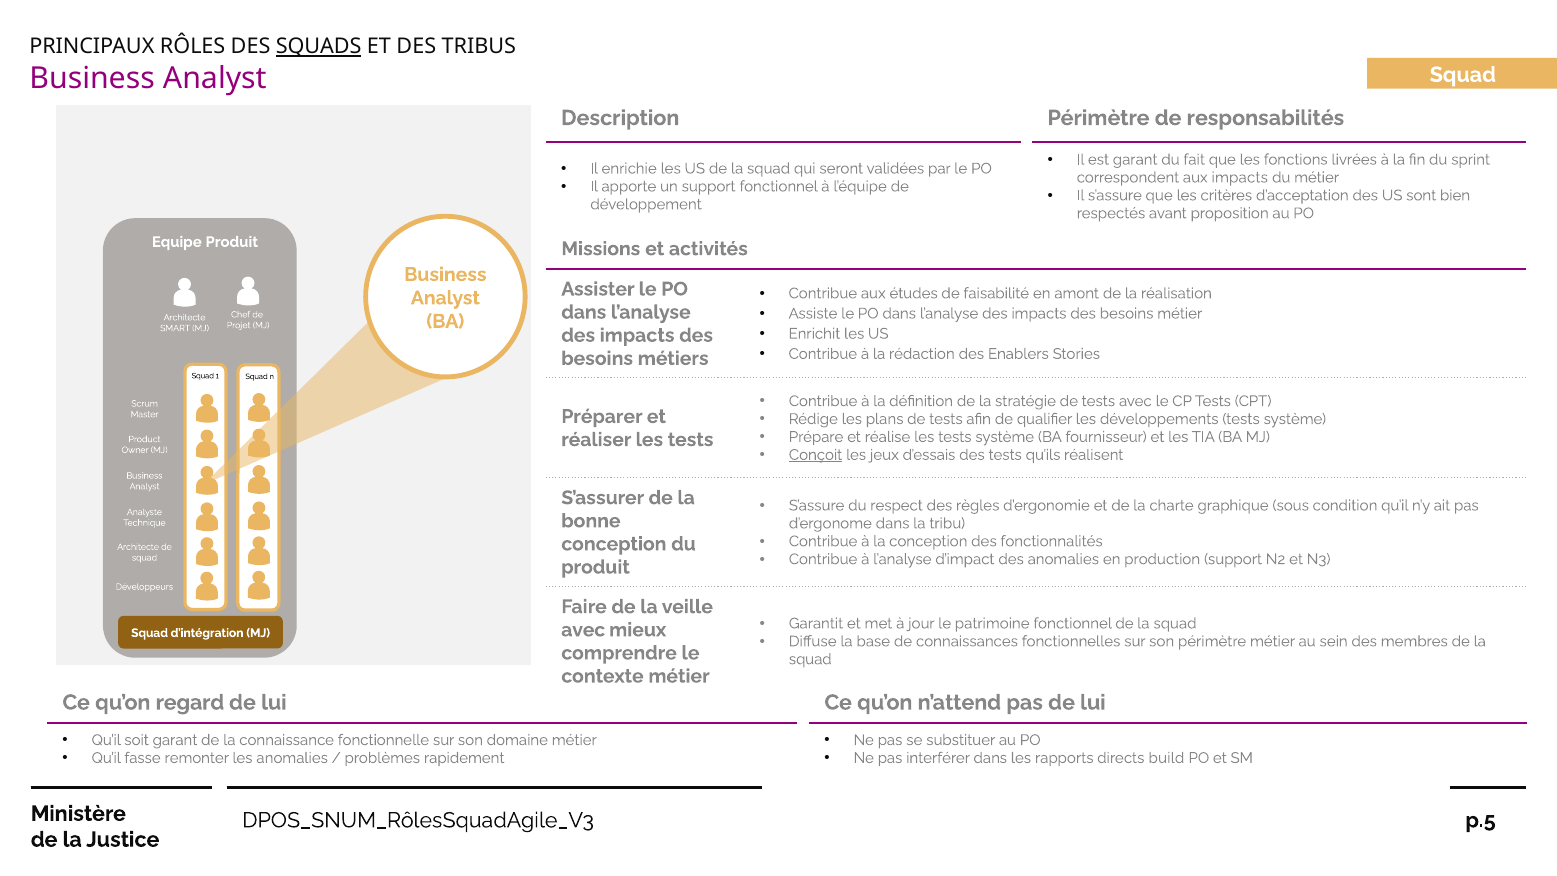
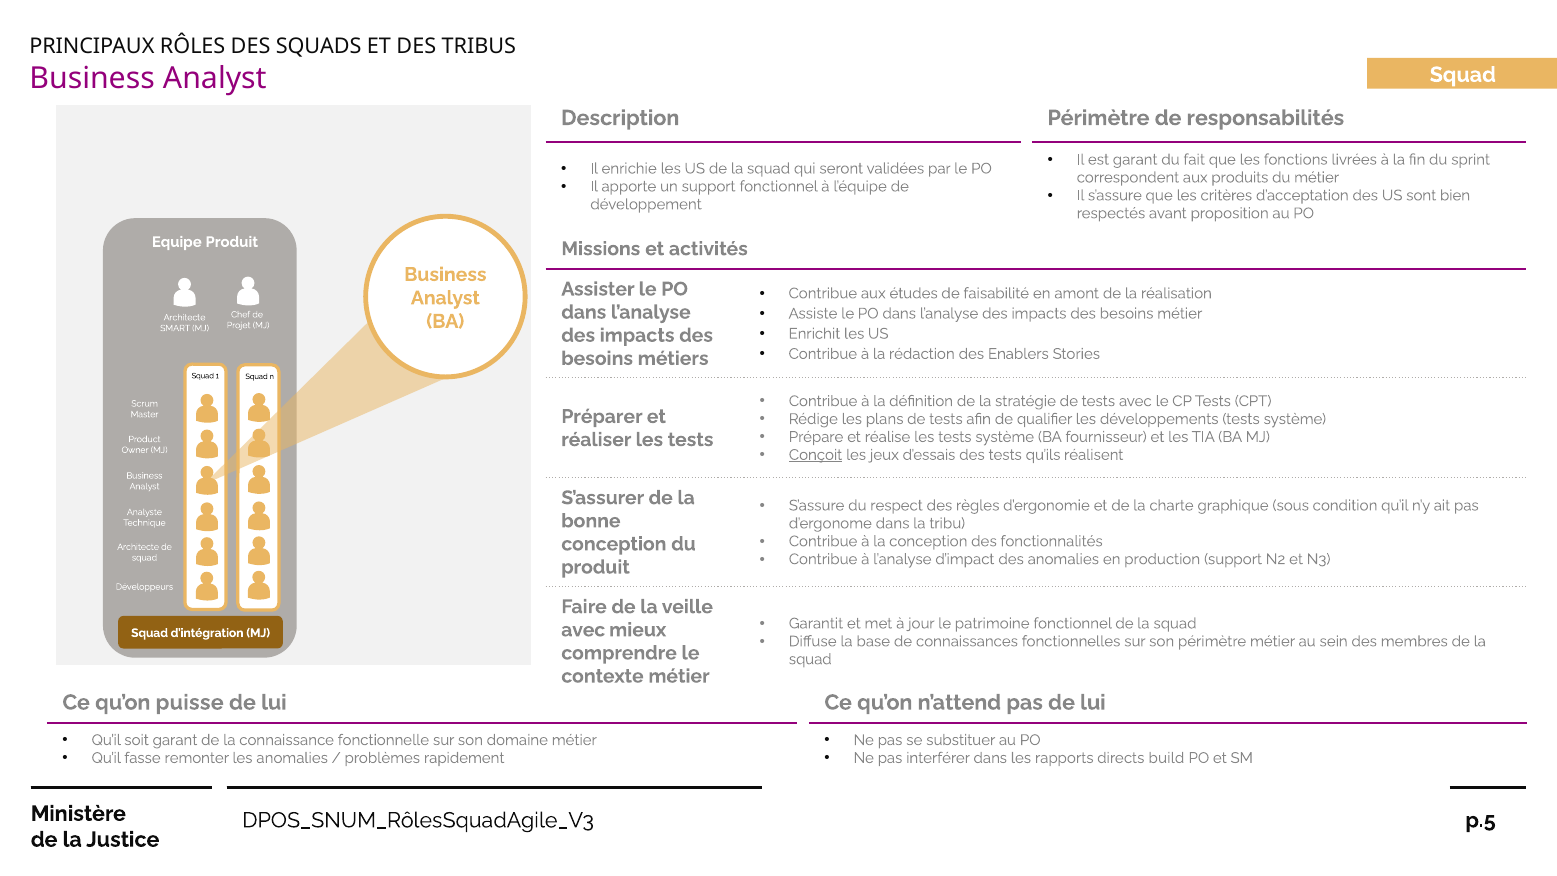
SQUADS underline: present -> none
aux impacts: impacts -> produits
regard: regard -> puisse
